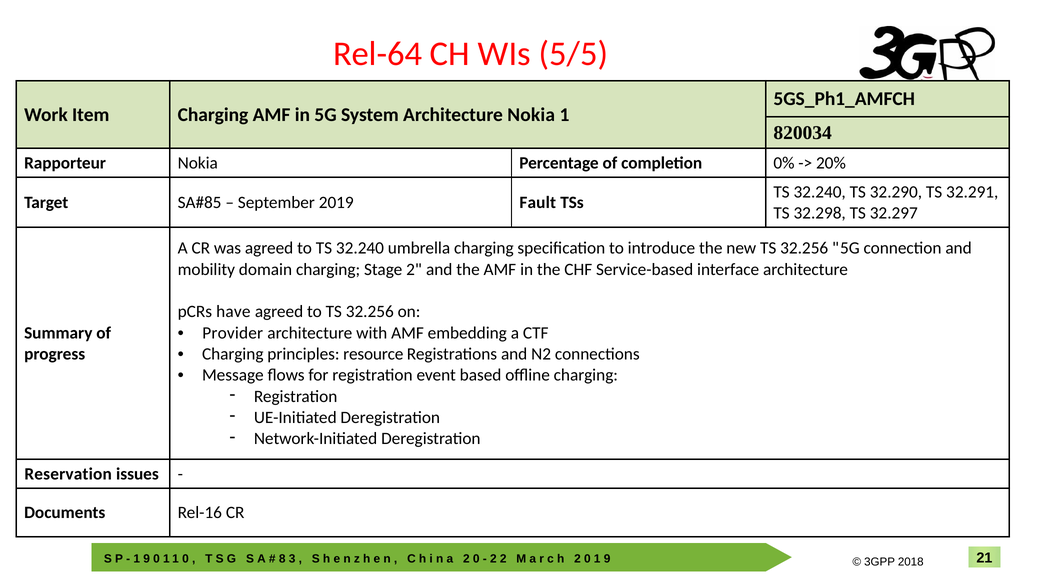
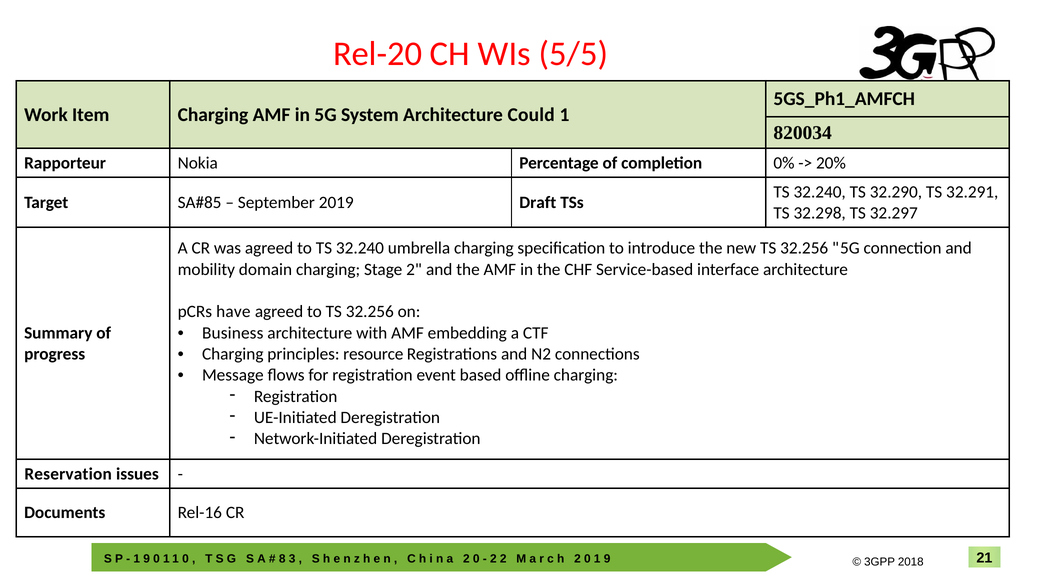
Rel-64: Rel-64 -> Rel-20
Architecture Nokia: Nokia -> Could
Fault: Fault -> Draft
Provider: Provider -> Business
